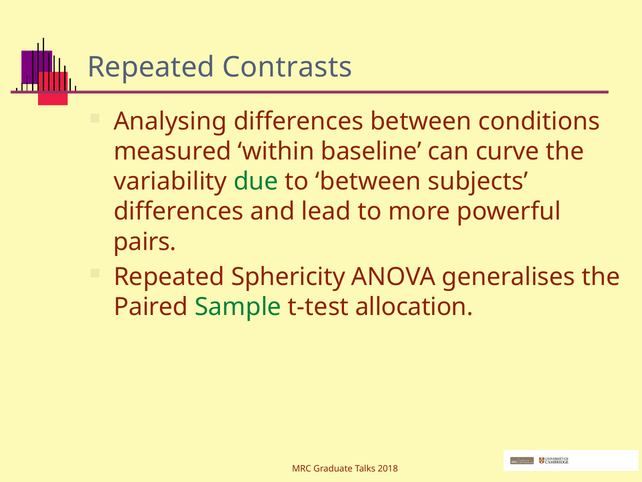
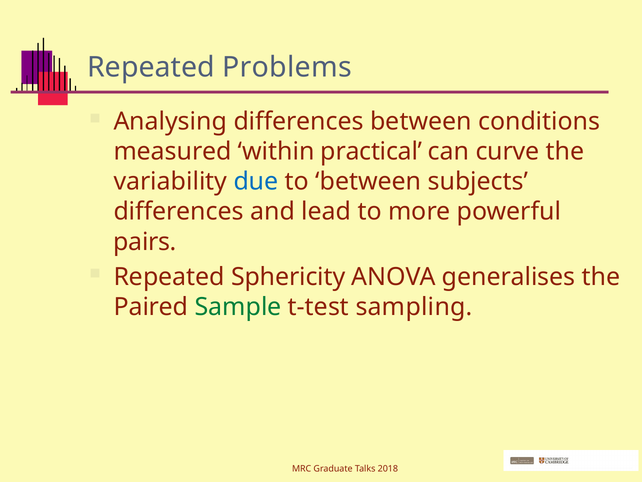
Contrasts: Contrasts -> Problems
baseline: baseline -> practical
due colour: green -> blue
allocation: allocation -> sampling
